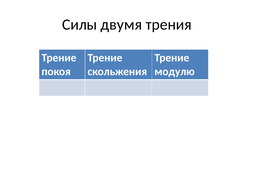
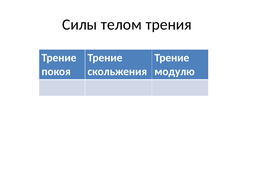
двумя: двумя -> телом
